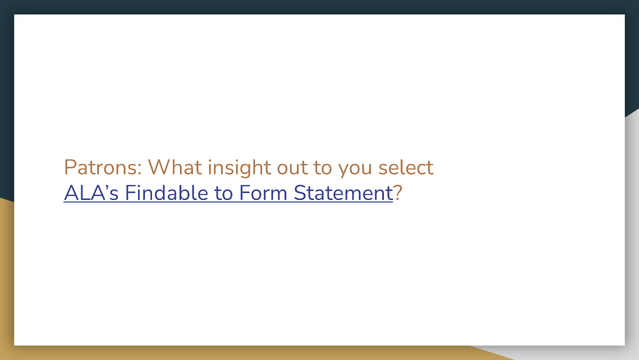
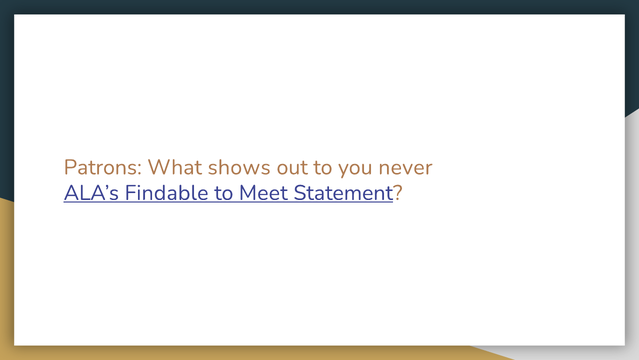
insight: insight -> shows
select: select -> never
Form: Form -> Meet
